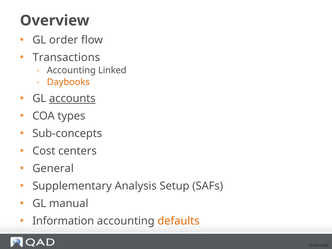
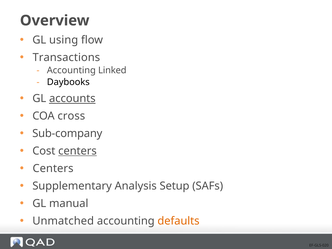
order: order -> using
Daybooks colour: orange -> black
types: types -> cross
Sub-concepts: Sub-concepts -> Sub-company
centers at (77, 151) underline: none -> present
General at (53, 168): General -> Centers
Information: Information -> Unmatched
